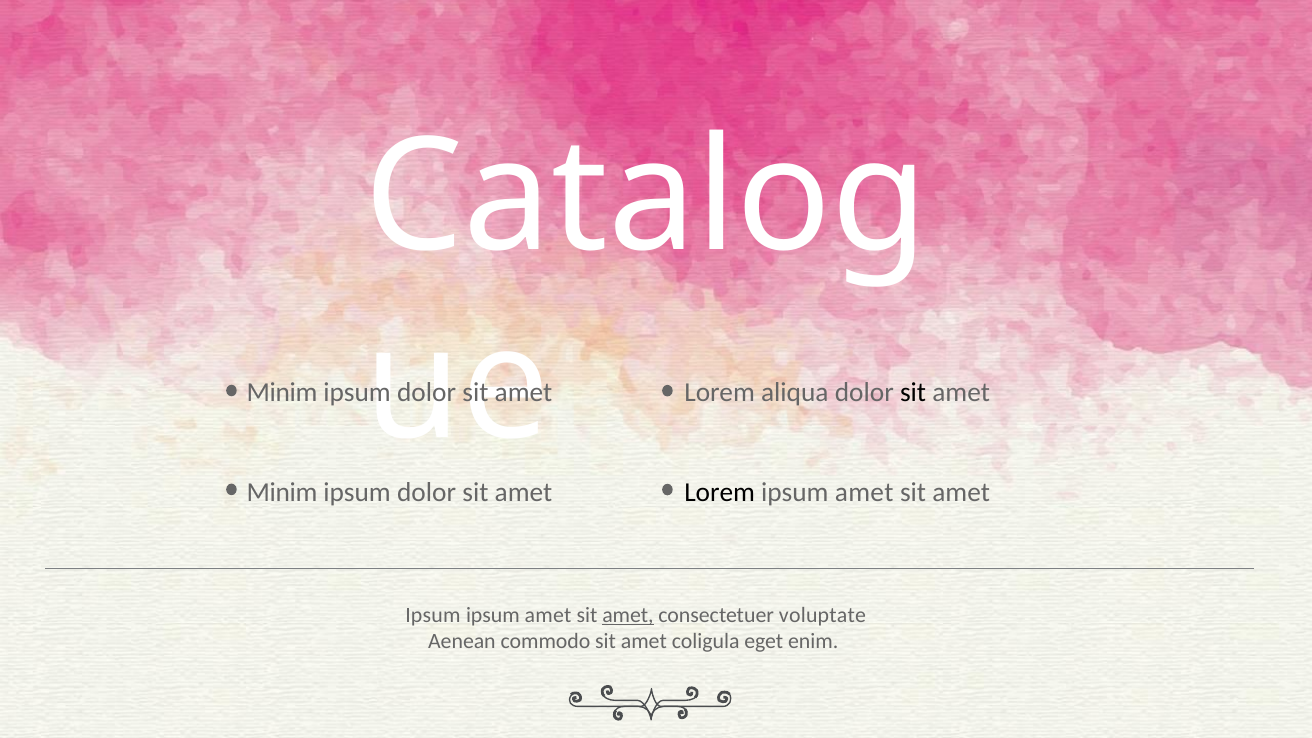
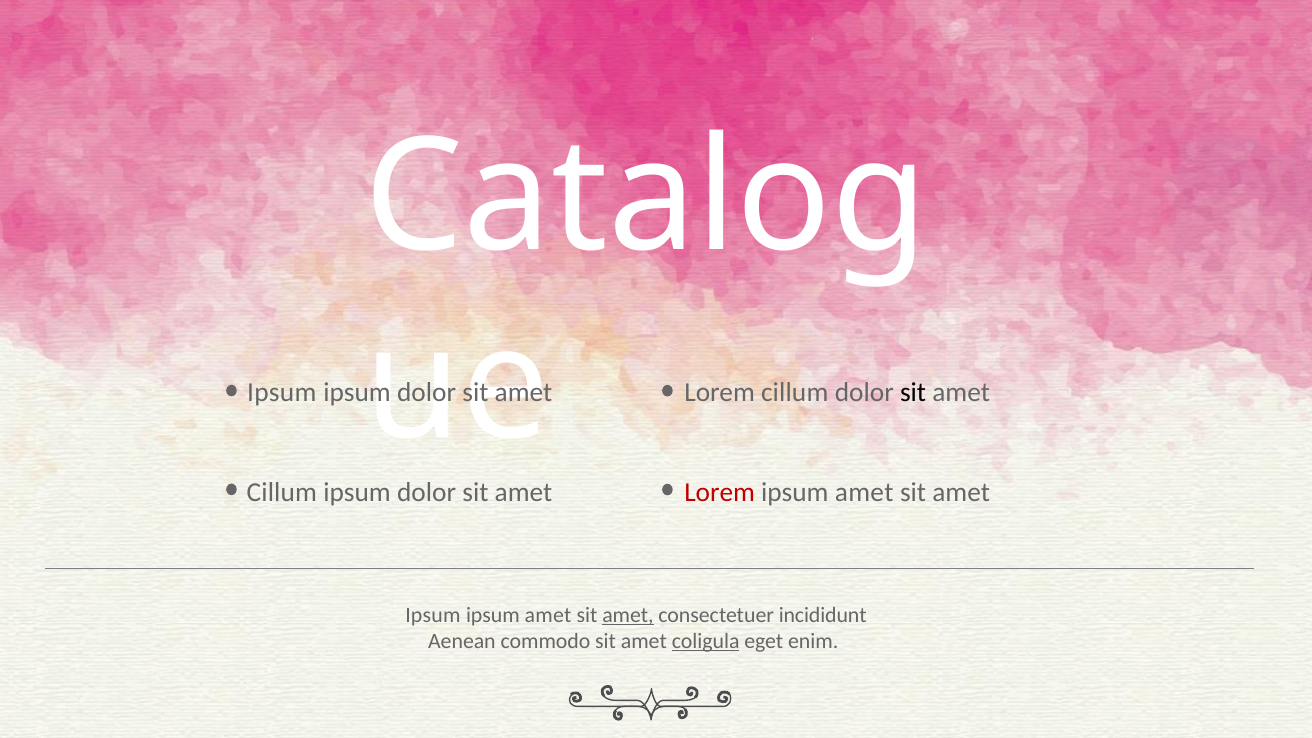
Minim at (282, 392): Minim -> Ipsum
Lorem aliqua: aliqua -> cillum
Minim at (282, 493): Minim -> Cillum
Lorem at (720, 493) colour: black -> red
voluptate: voluptate -> incididunt
coligula underline: none -> present
